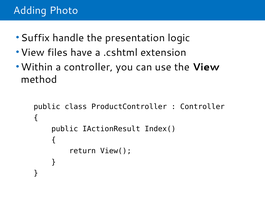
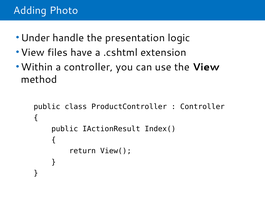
Suffix: Suffix -> Under
